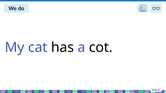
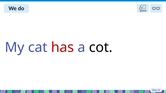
has colour: black -> red
